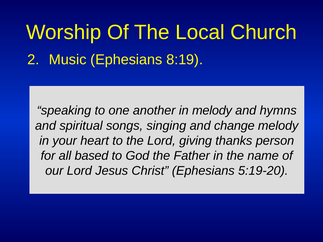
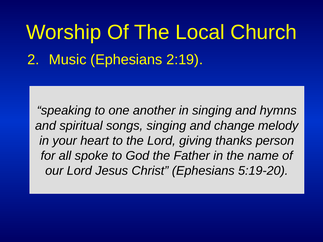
8:19: 8:19 -> 2:19
in melody: melody -> singing
based: based -> spoke
